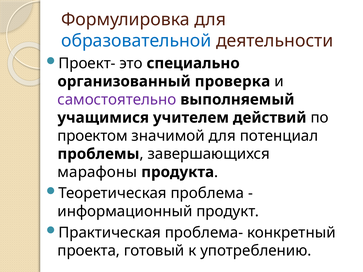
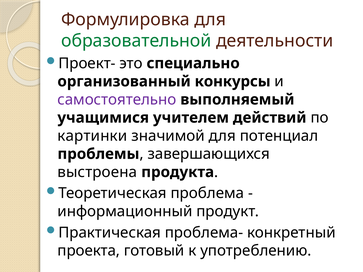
образовательной colour: blue -> green
проверка: проверка -> конкурсы
проектом: проектом -> картинки
марафоны: марафоны -> выстроена
